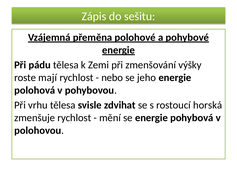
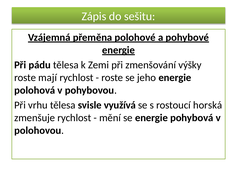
nebo at (112, 77): nebo -> roste
zdvihat: zdvihat -> využívá
